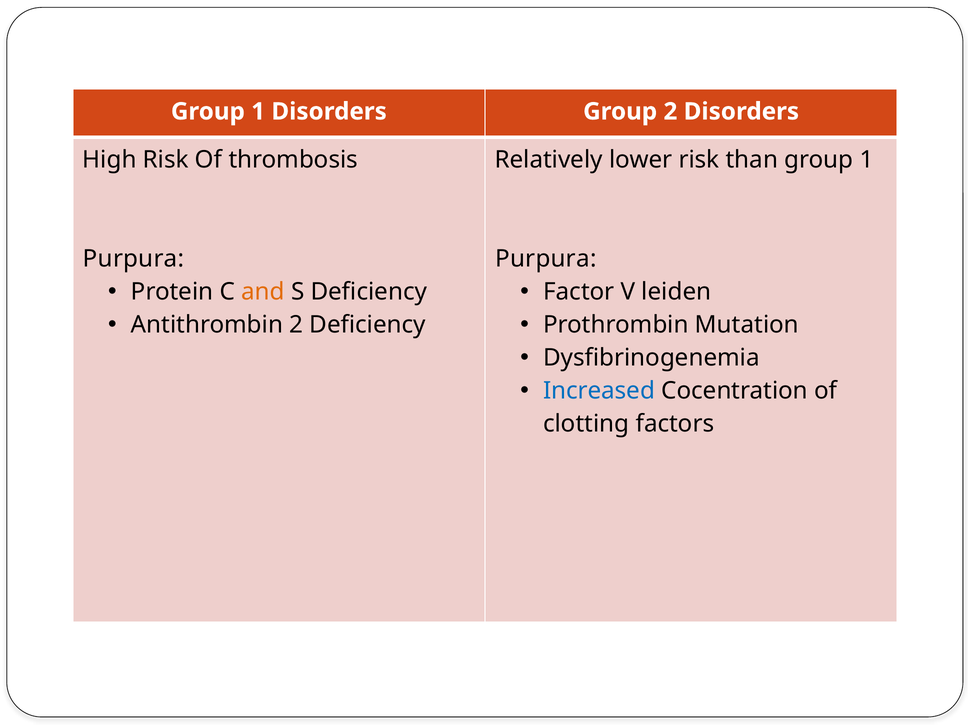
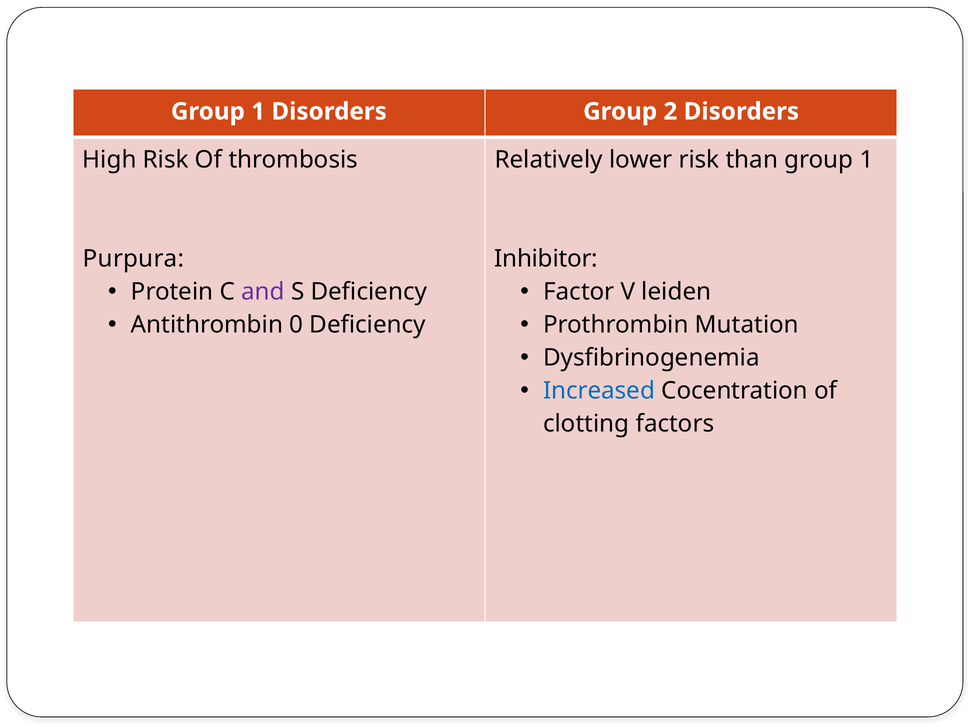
Purpura at (546, 259): Purpura -> Inhibitor
and colour: orange -> purple
Antithrombin 2: 2 -> 0
